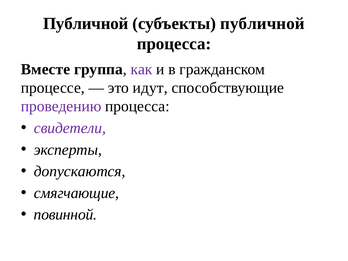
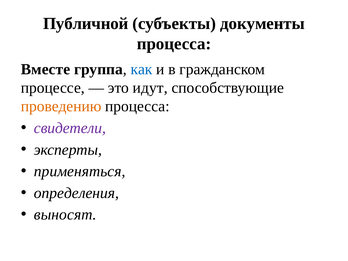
субъекты публичной: публичной -> документы
как colour: purple -> blue
проведению colour: purple -> orange
допускаются: допускаются -> применяться
смягчающие: смягчающие -> определения
повинной: повинной -> выносят
